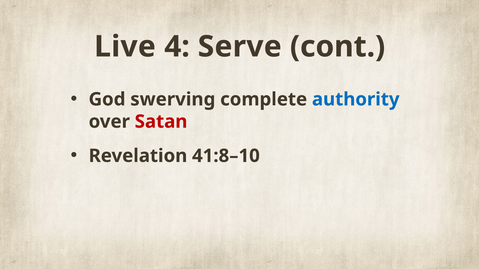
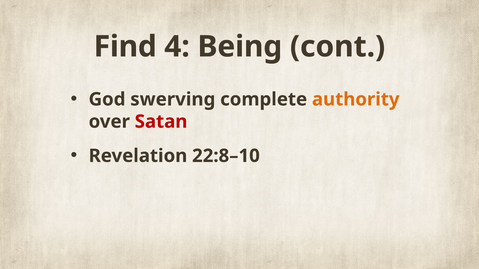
Live: Live -> Find
Serve: Serve -> Being
authority colour: blue -> orange
41:8–10: 41:8–10 -> 22:8–10
